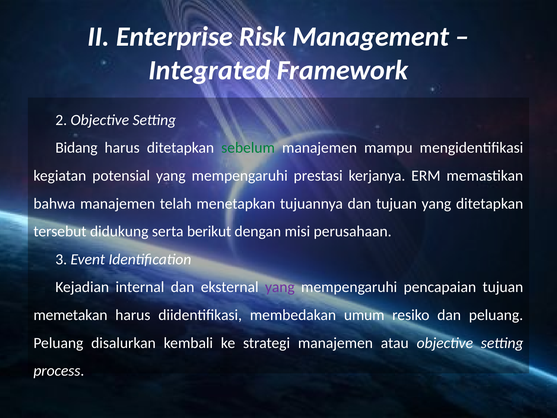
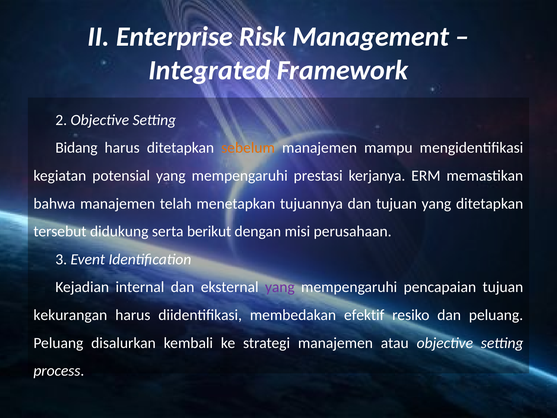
sebelum colour: green -> orange
memetakan: memetakan -> kekurangan
umum: umum -> efektif
